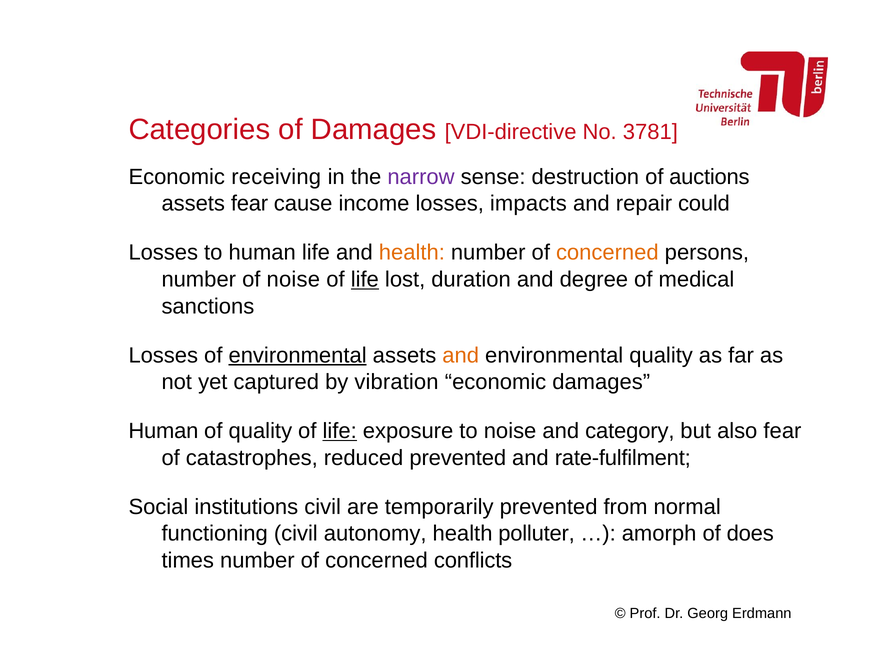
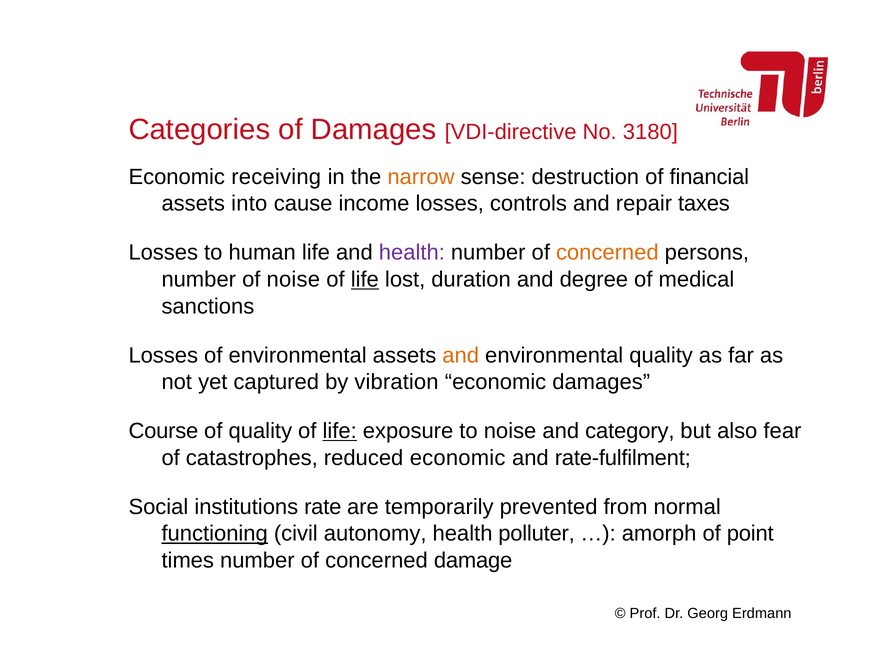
3781: 3781 -> 3180
narrow colour: purple -> orange
auctions: auctions -> financial
assets fear: fear -> into
impacts: impacts -> controls
could: could -> taxes
health at (412, 253) colour: orange -> purple
environmental at (298, 355) underline: present -> none
Human at (163, 431): Human -> Course
reduced prevented: prevented -> economic
institutions civil: civil -> rate
functioning underline: none -> present
does: does -> point
conflicts: conflicts -> damage
